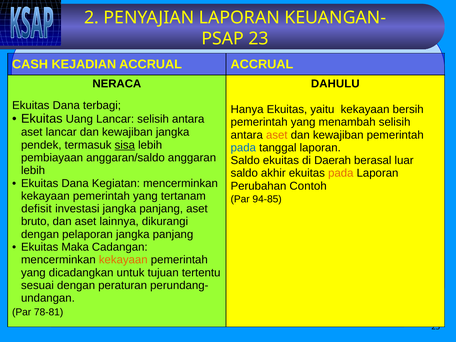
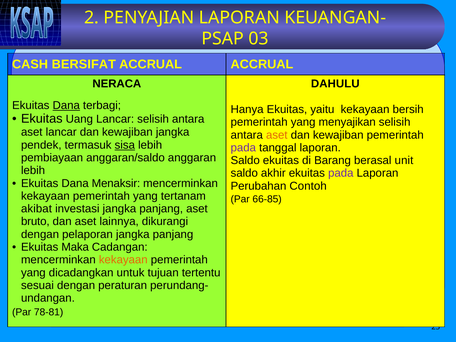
23 at (259, 39): 23 -> 03
KEJADIAN: KEJADIAN -> BERSIFAT
Dana at (66, 105) underline: none -> present
menambah: menambah -> menyajikan
pada at (243, 148) colour: blue -> purple
Daerah: Daerah -> Barang
luar: luar -> unit
pada at (341, 173) colour: orange -> purple
Kegiatan: Kegiatan -> Menaksir
94-85: 94-85 -> 66-85
defisit: defisit -> akibat
